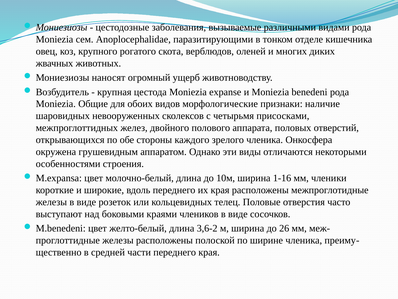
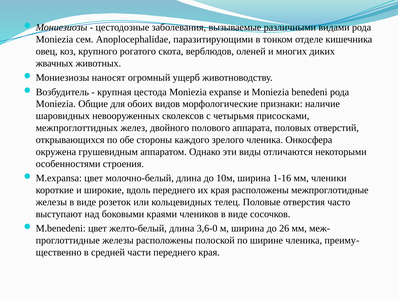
3,6-2: 3,6-2 -> 3,6-0
